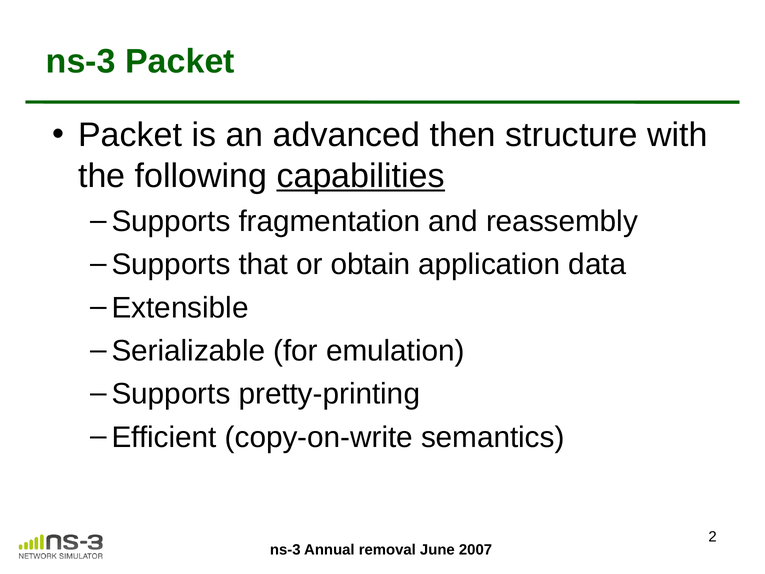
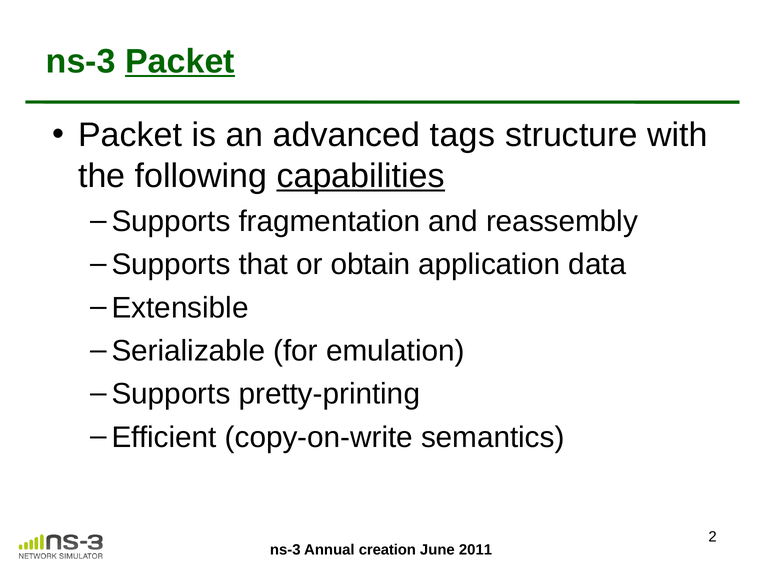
Packet at (180, 61) underline: none -> present
then: then -> tags
removal: removal -> creation
2007: 2007 -> 2011
